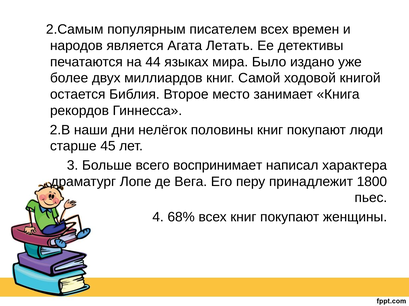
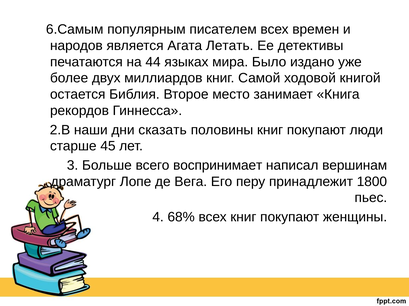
2.Самым: 2.Самым -> 6.Самым
нелёгок: нелёгок -> сказать
характера: характера -> вершинам
